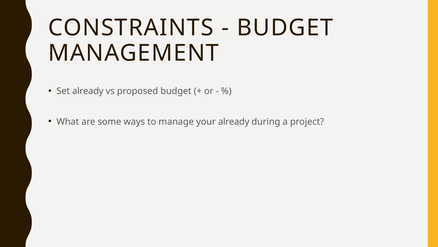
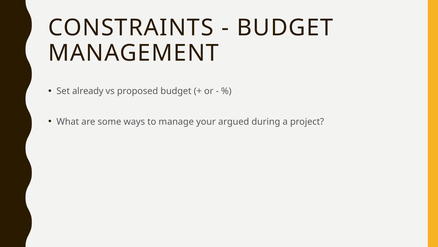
your already: already -> argued
